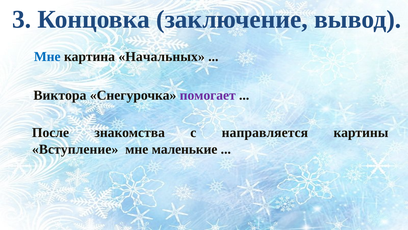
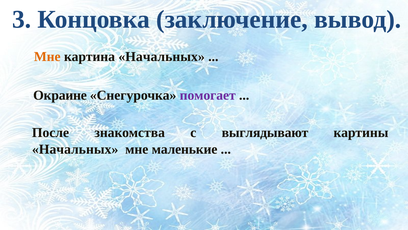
Мне at (47, 56) colour: blue -> orange
Виктора: Виктора -> Окраине
направляется: направляется -> выглядывают
Вступление at (75, 149): Вступление -> Начальных
